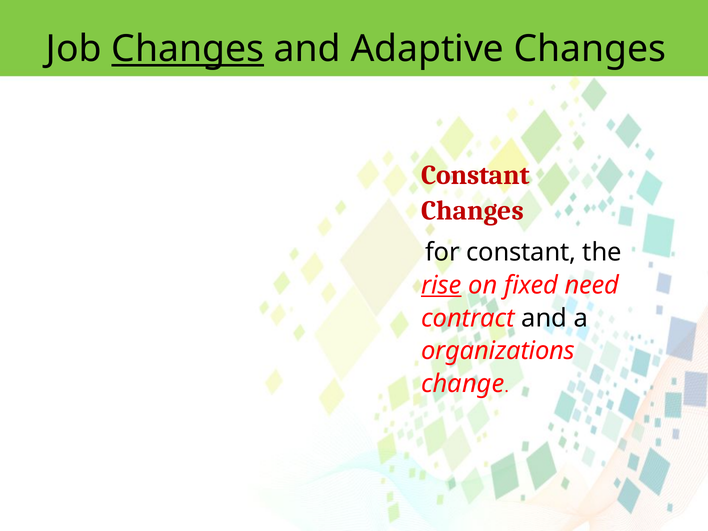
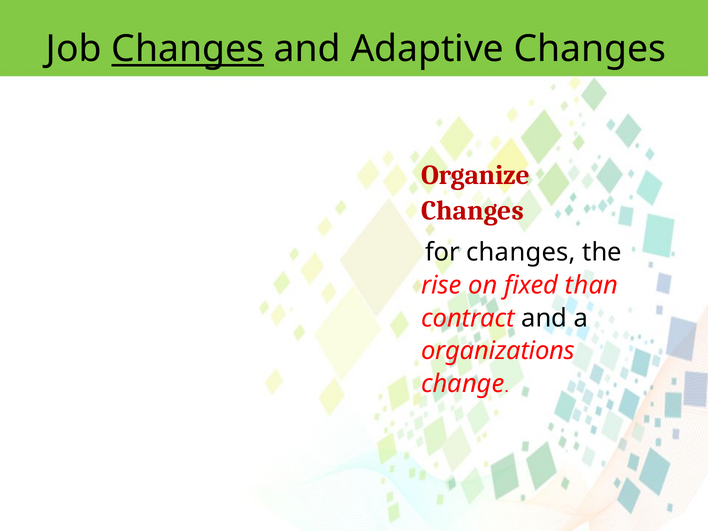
Constant at (475, 175): Constant -> Organize
for constant: constant -> changes
rise underline: present -> none
need: need -> than
